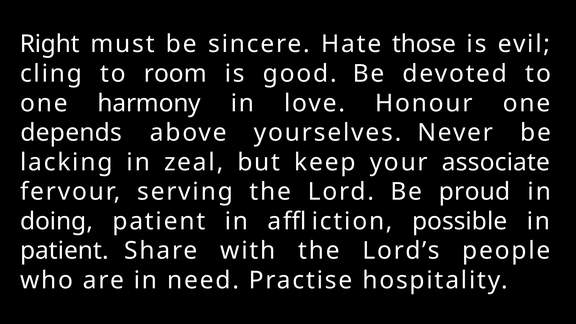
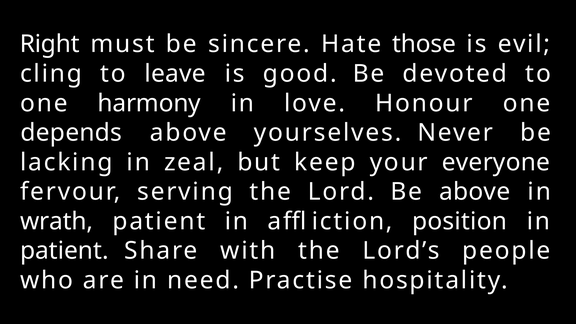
room: room -> leave
associate: associate -> everyone
Be proud: proud -> above
doing: doing -> wrath
possible: possible -> position
